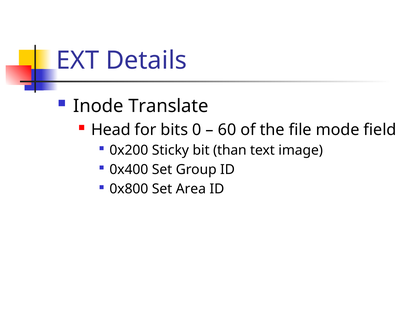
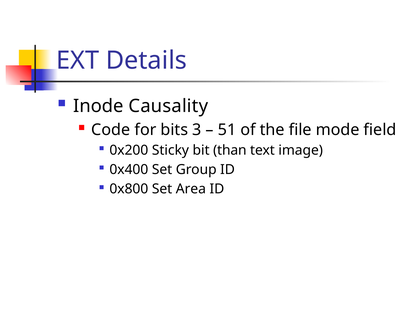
Translate: Translate -> Causality
Head: Head -> Code
0: 0 -> 3
60: 60 -> 51
